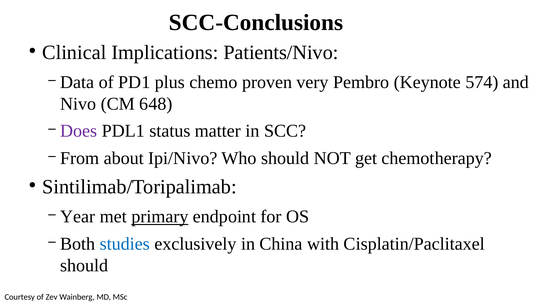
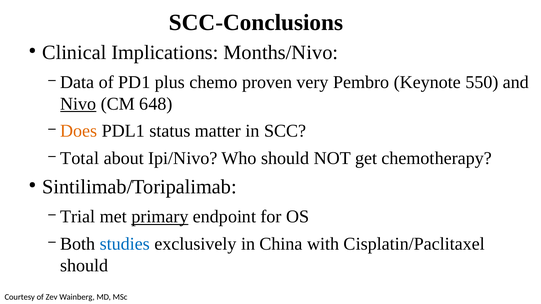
Patients/Nivo: Patients/Nivo -> Months/Nivo
574: 574 -> 550
Nivo underline: none -> present
Does colour: purple -> orange
From: From -> Total
Year: Year -> Trial
